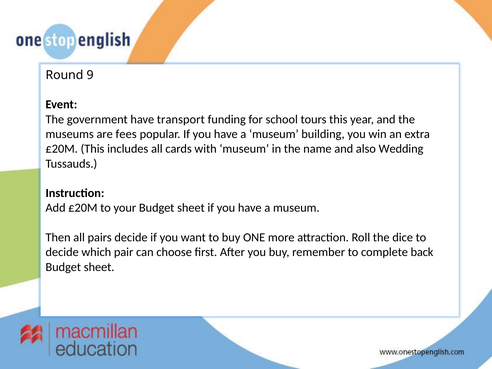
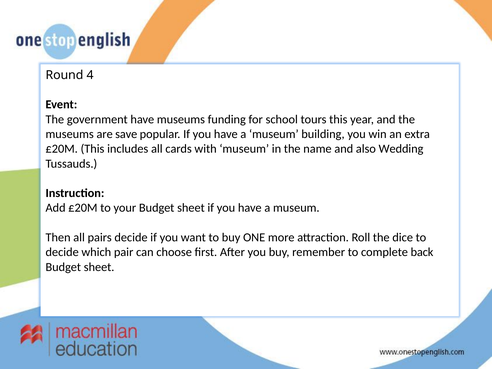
9: 9 -> 4
have transport: transport -> museums
fees: fees -> save
